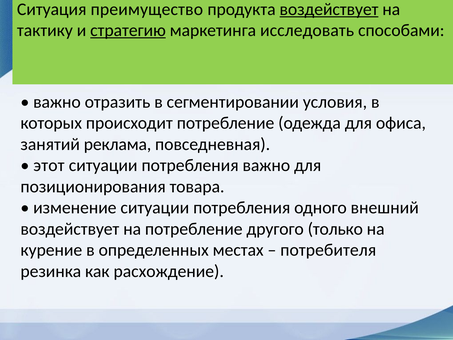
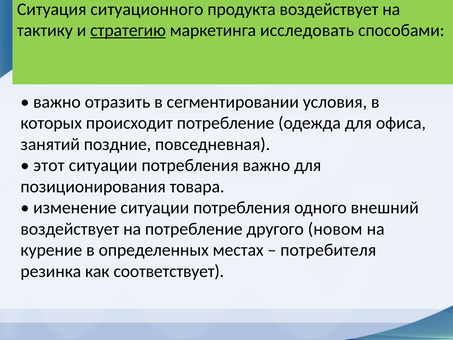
преимущество: преимущество -> ситуационного
воздействует at (329, 9) underline: present -> none
реклама: реклама -> поздние
только: только -> новом
расхождение: расхождение -> соответствует
